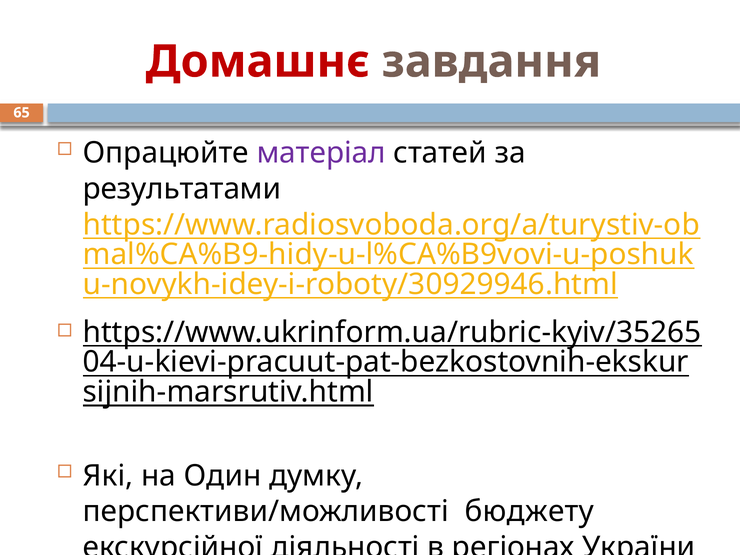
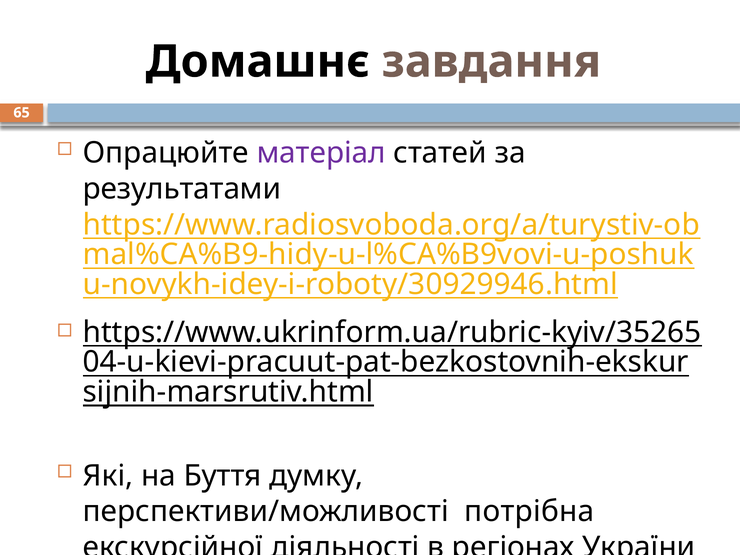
Домашнє colour: red -> black
Один: Один -> Буття
бюджету: бюджету -> потрібна
